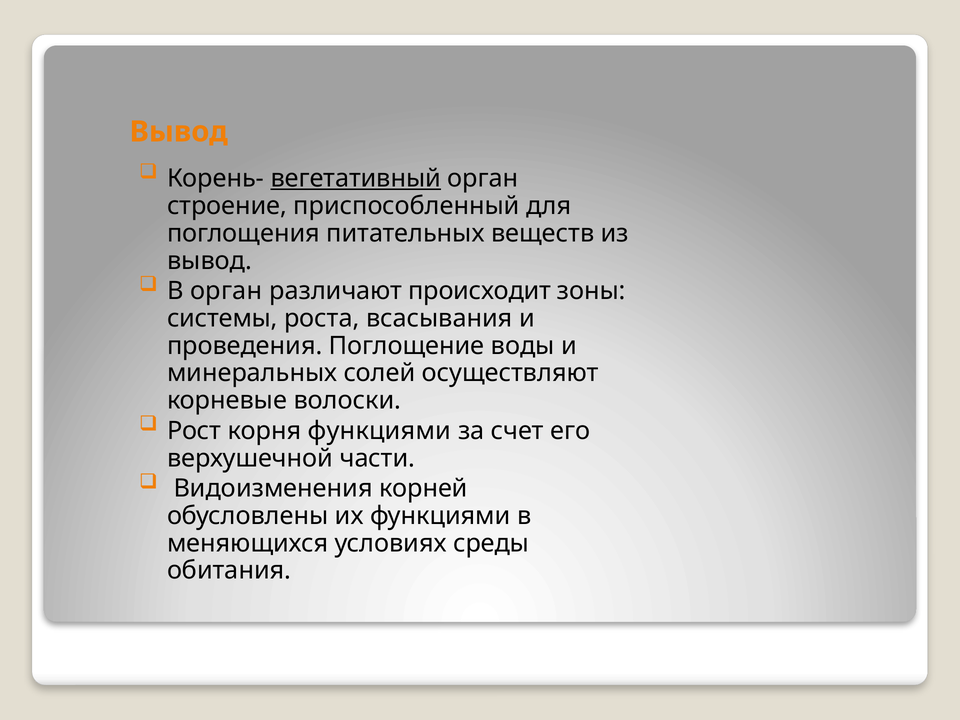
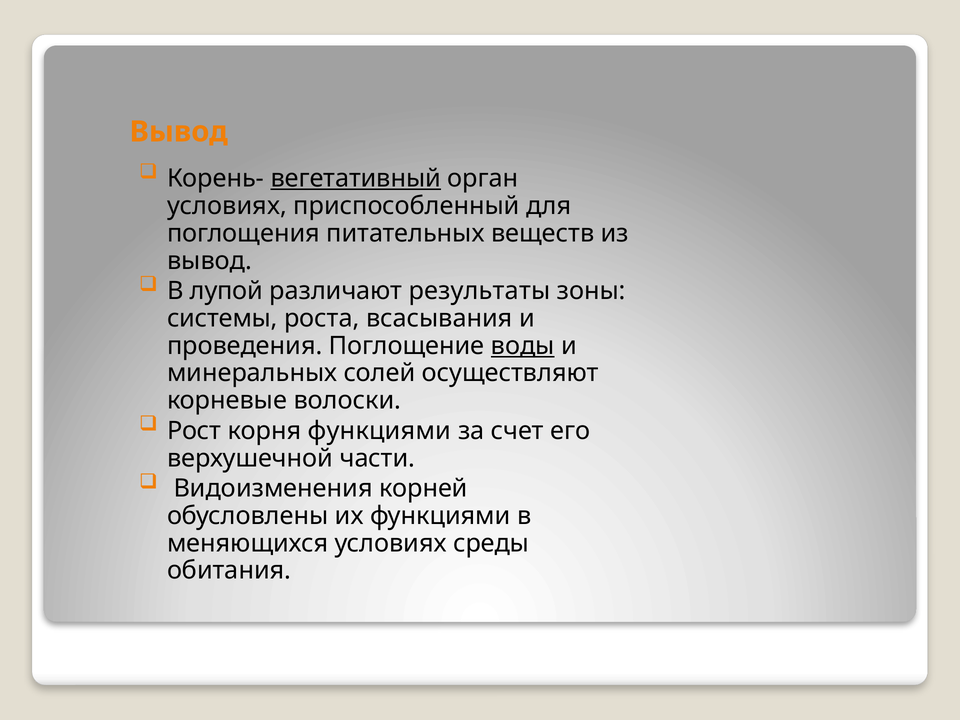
строение at (227, 206): строение -> условиях
В орган: орган -> лупой
происходит: происходит -> результаты
воды underline: none -> present
